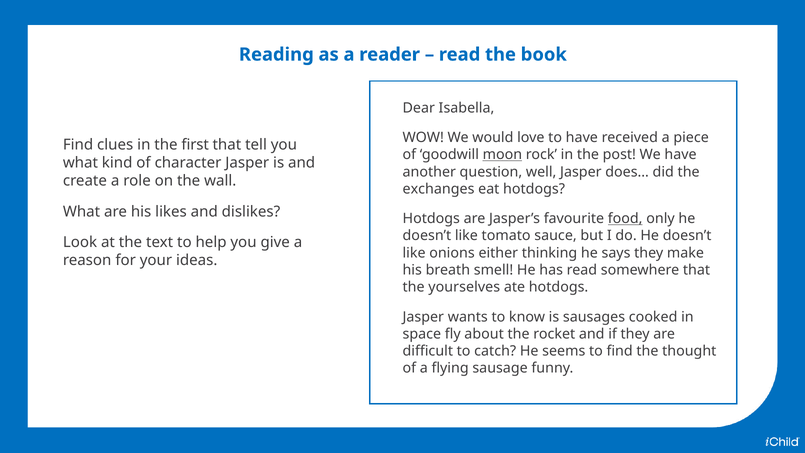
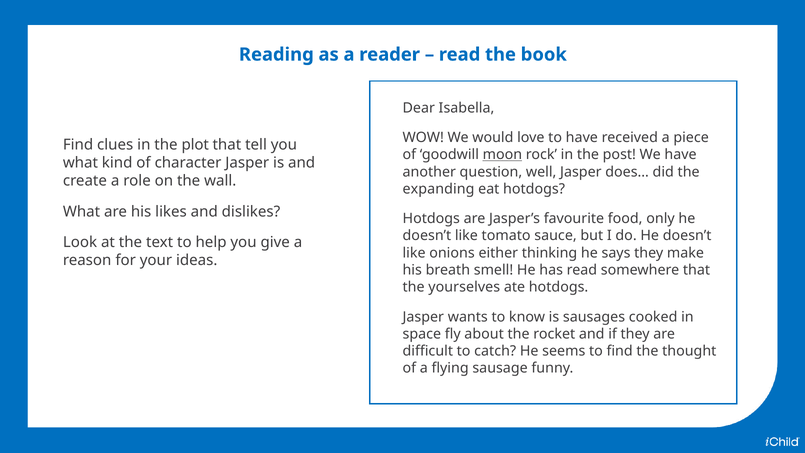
first: first -> plot
exchanges: exchanges -> expanding
food underline: present -> none
